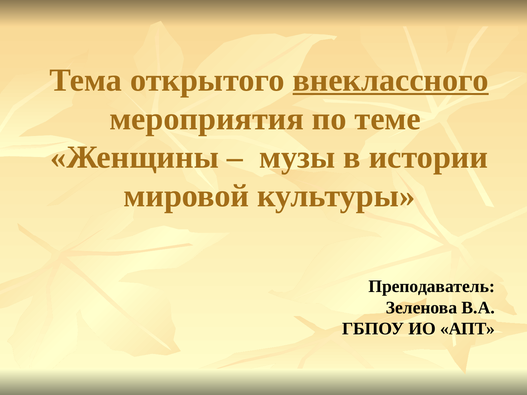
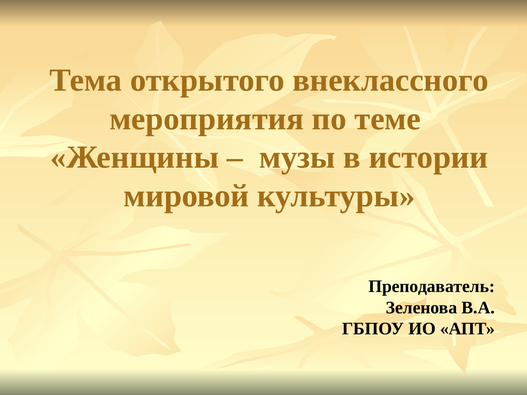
внеклассного underline: present -> none
